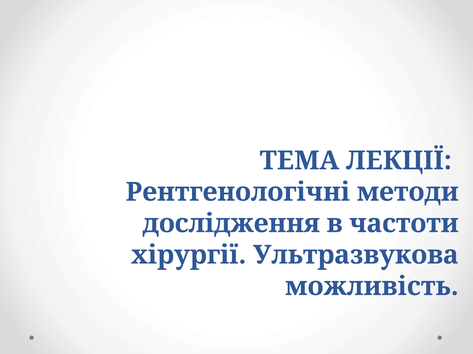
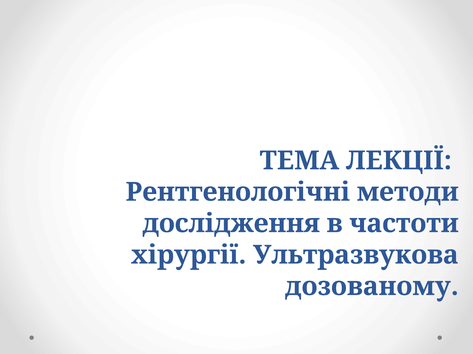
можливість: можливість -> дозованому
